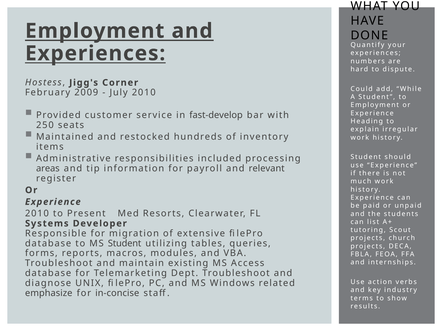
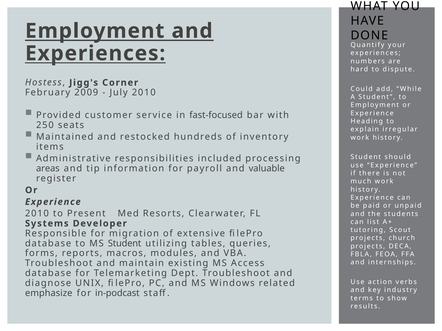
fast-develop: fast-develop -> fast-focused
relevant: relevant -> valuable
in-concise: in-concise -> in-podcast
